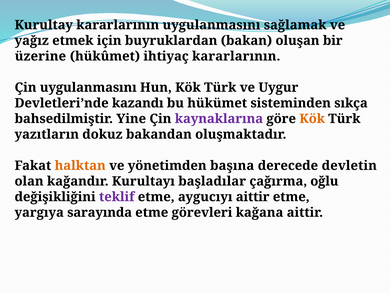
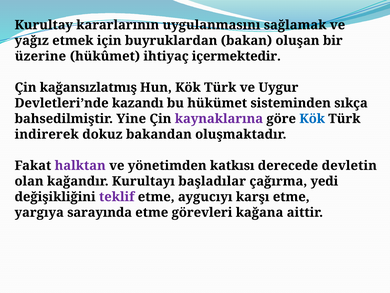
ihtiyaç kararlarının: kararlarının -> içermektedir
Çin uygulanmasını: uygulanmasını -> kağansızlatmış
Kök at (312, 119) colour: orange -> blue
yazıtların: yazıtların -> indirerek
halktan colour: orange -> purple
başına: başına -> katkısı
oğlu: oğlu -> yedi
aygucıyı aittir: aittir -> karşı
